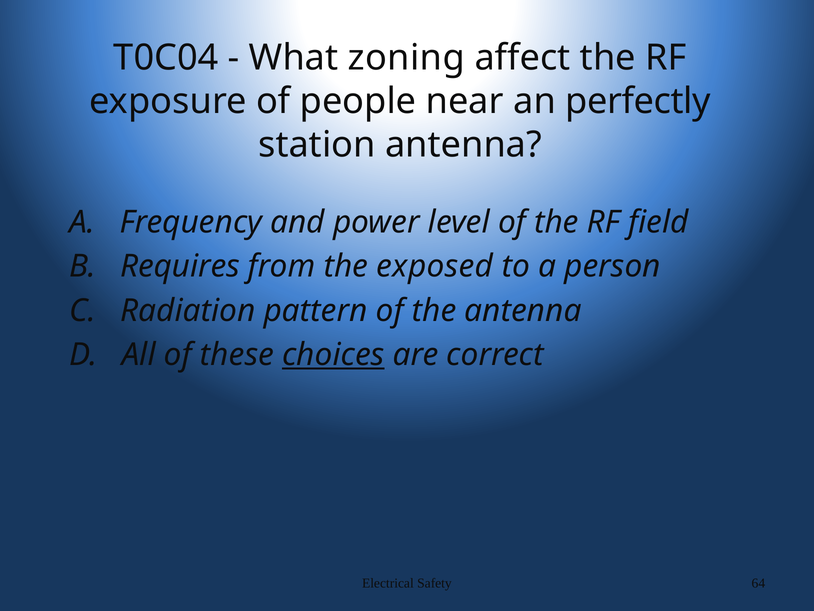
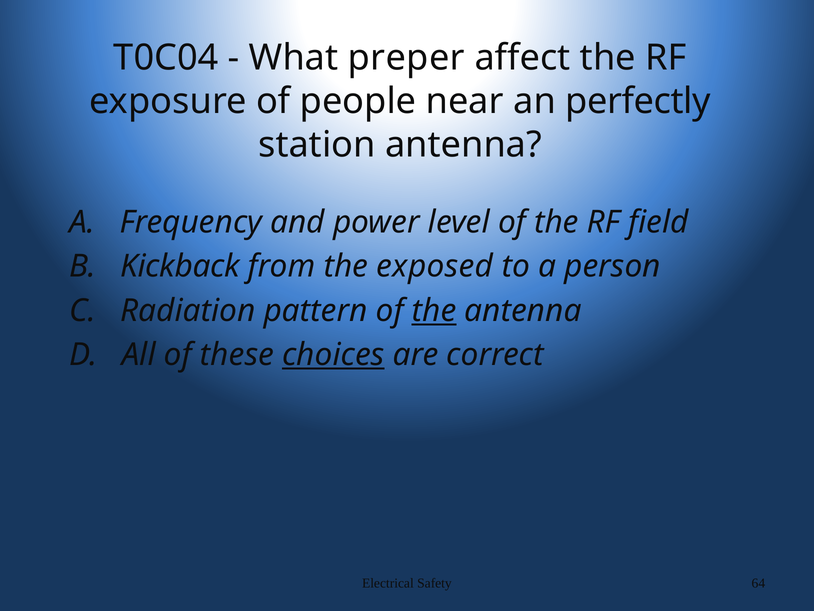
zoning: zoning -> preper
Requires: Requires -> Kickback
the at (434, 310) underline: none -> present
